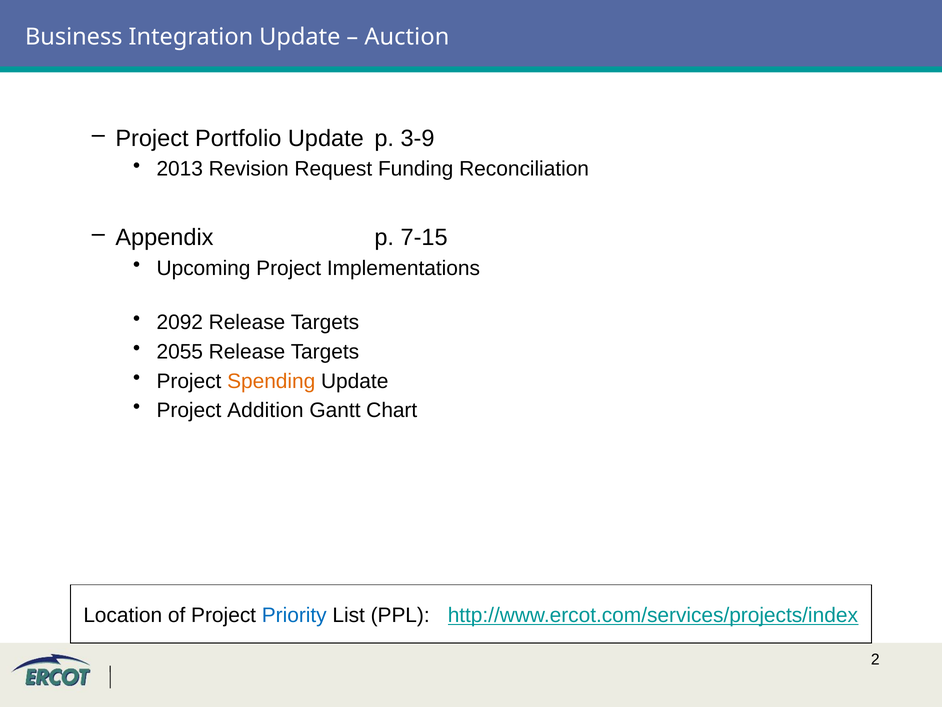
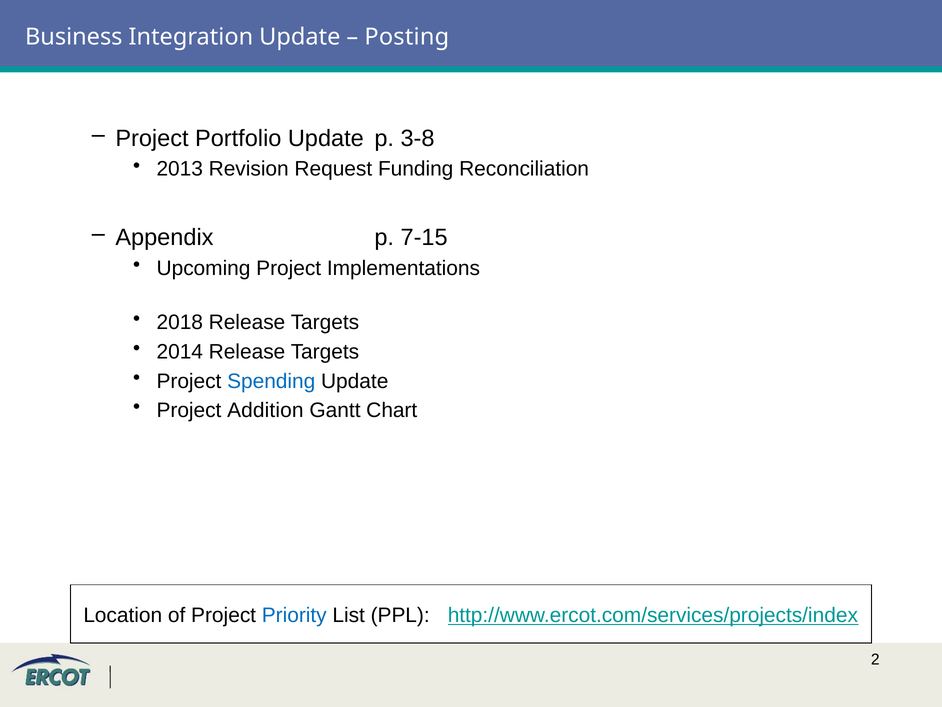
Auction: Auction -> Posting
3-9: 3-9 -> 3-8
2092: 2092 -> 2018
2055: 2055 -> 2014
Spending colour: orange -> blue
